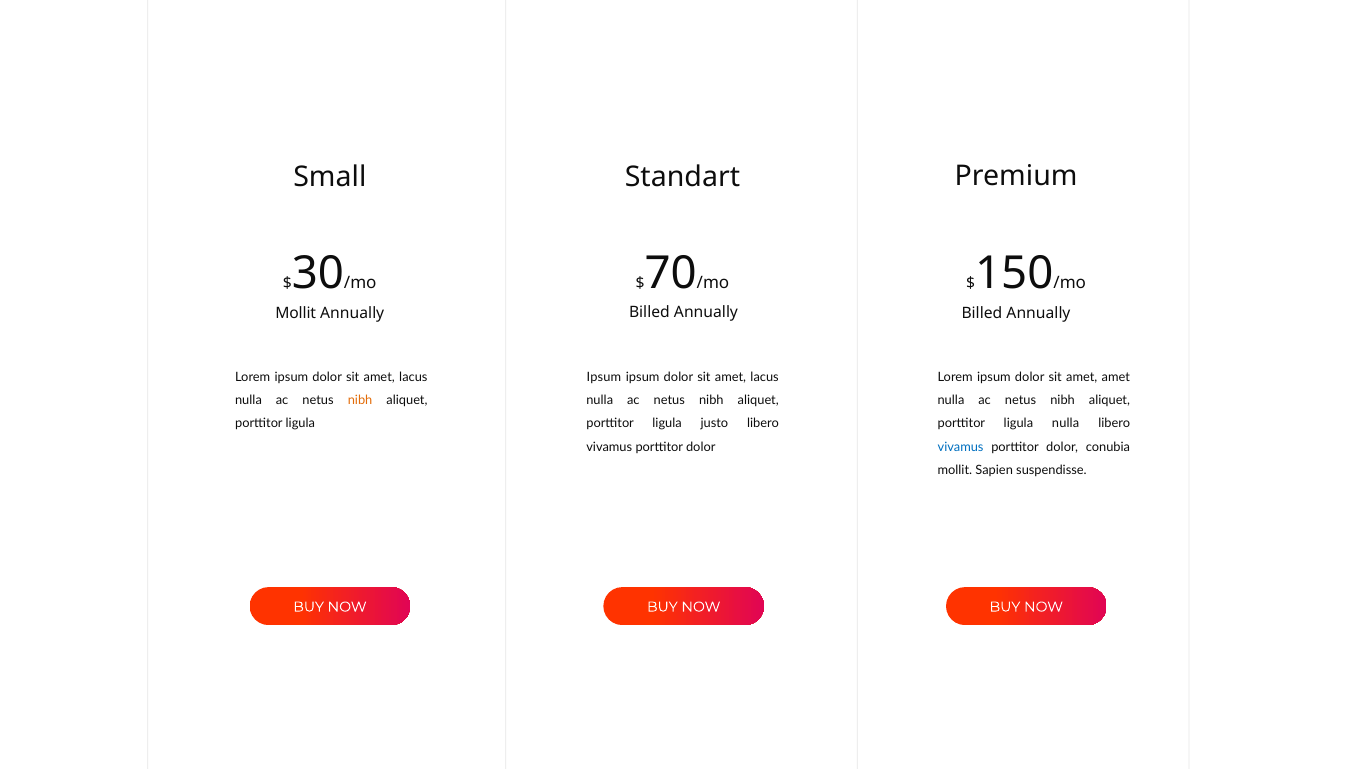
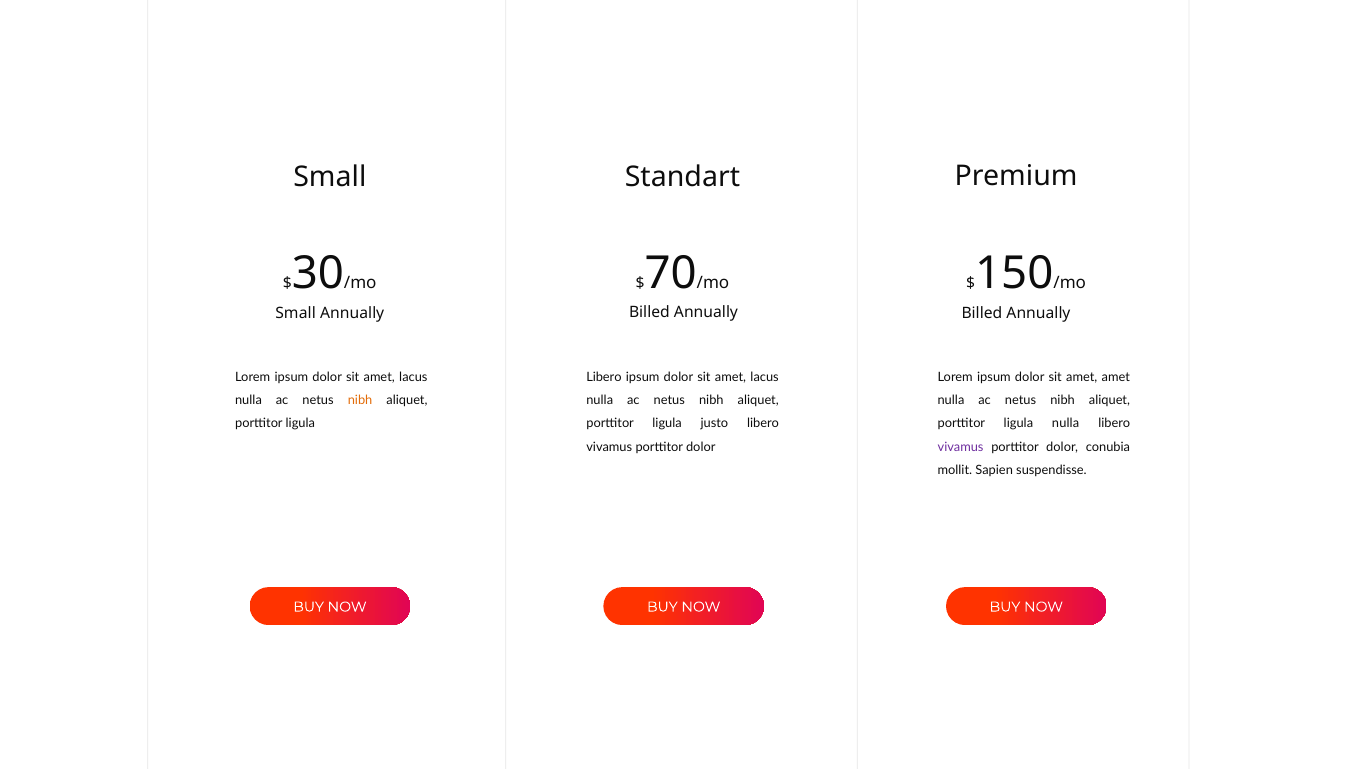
Mollit at (296, 313): Mollit -> Small
Ipsum at (604, 378): Ipsum -> Libero
vivamus at (961, 447) colour: blue -> purple
